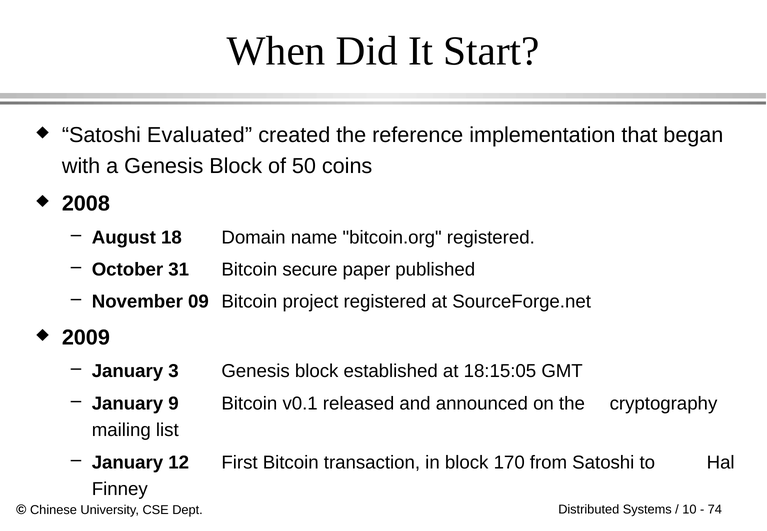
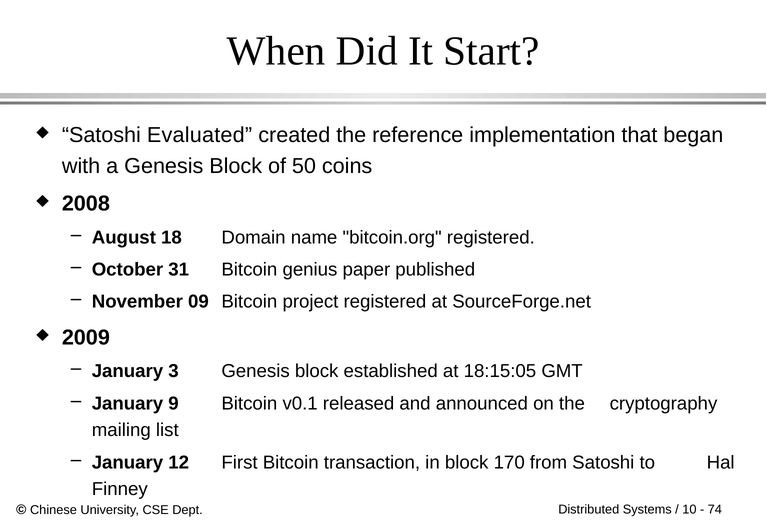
secure: secure -> genius
